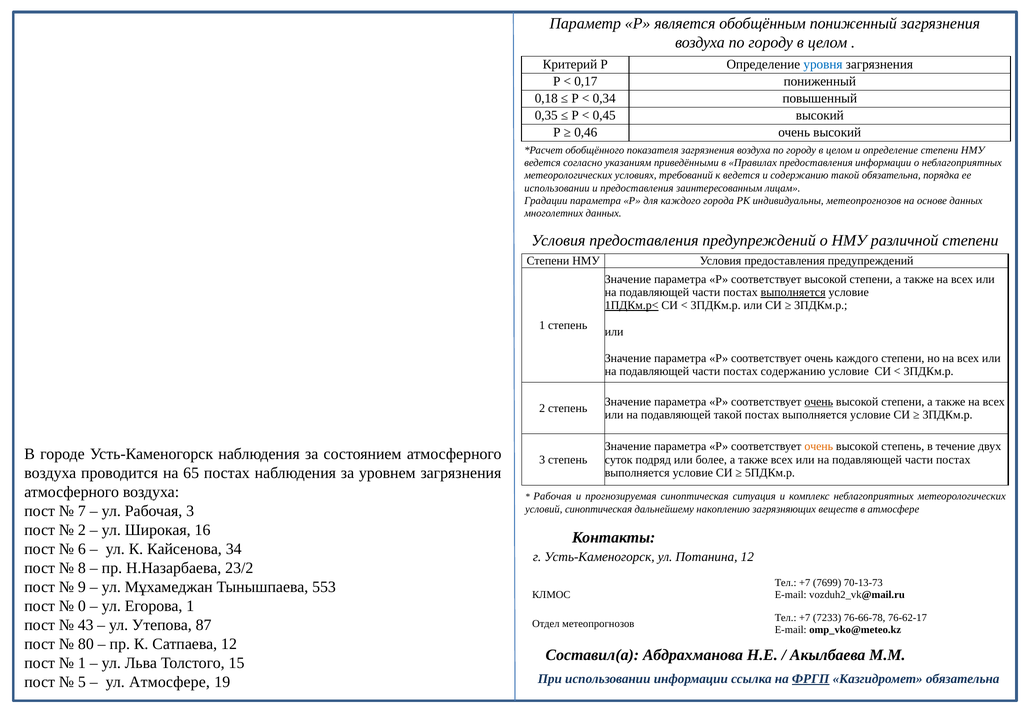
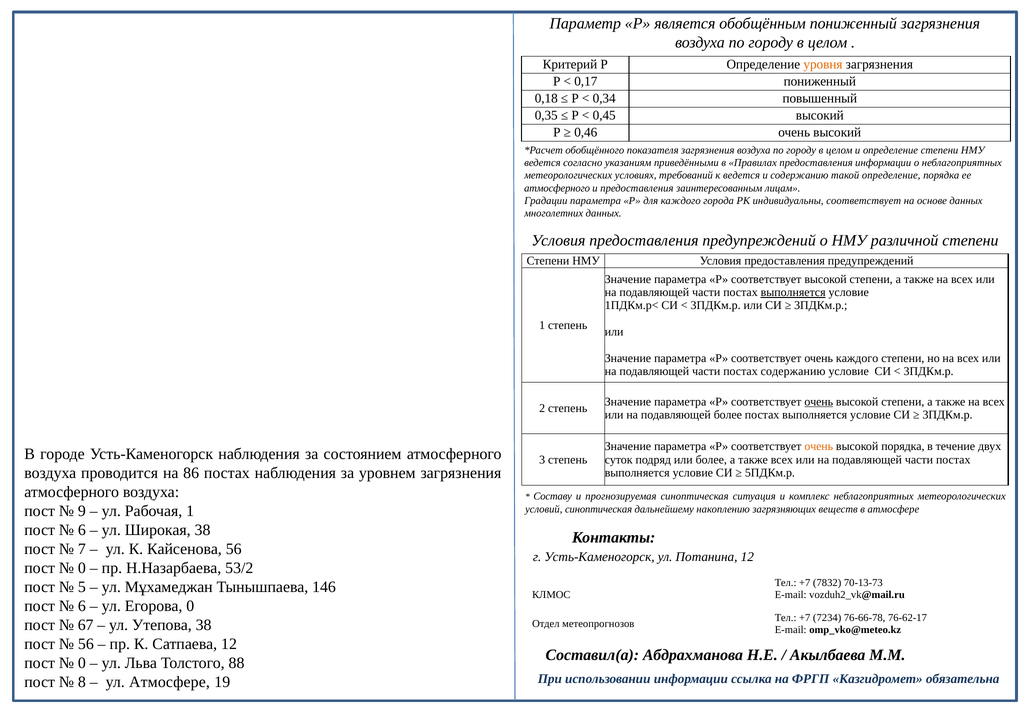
уровня colour: blue -> orange
такой обязательна: обязательна -> определение
использовании at (557, 188): использовании -> атмосферного
индивидуальны метеопрогнозов: метеопрогнозов -> соответствует
1ПДКм.р< underline: present -> none
подавляющей такой: такой -> более
высокой степень: степень -> порядка
65: 65 -> 86
Рабочая at (553, 497): Рабочая -> Составу
7: 7 -> 9
Рабочая 3: 3 -> 1
2 at (82, 530): 2 -> 6
Широкая 16: 16 -> 38
6: 6 -> 7
Кайсенова 34: 34 -> 56
8 at (82, 568): 8 -> 0
23/2: 23/2 -> 53/2
7699: 7699 -> 7832
9: 9 -> 5
553: 553 -> 146
0 at (82, 606): 0 -> 6
Егорова 1: 1 -> 0
7233: 7233 -> 7234
43: 43 -> 67
Утепова 87: 87 -> 38
80 at (86, 644): 80 -> 56
1 at (82, 663): 1 -> 0
15: 15 -> 88
ФРГП underline: present -> none
5: 5 -> 8
